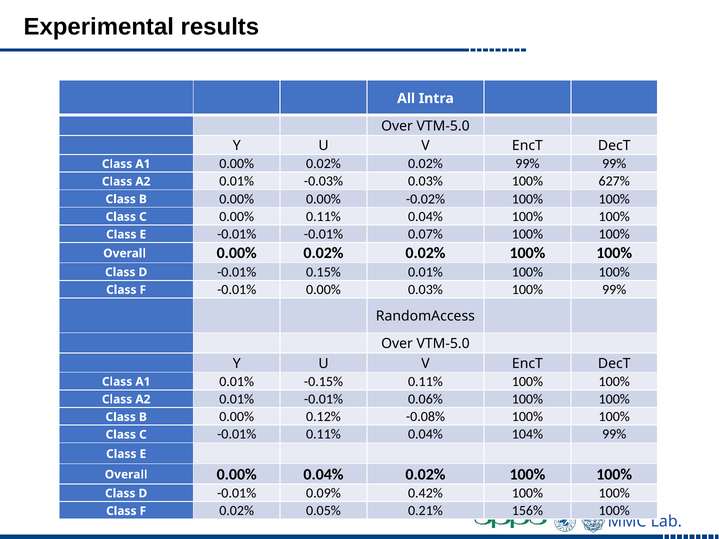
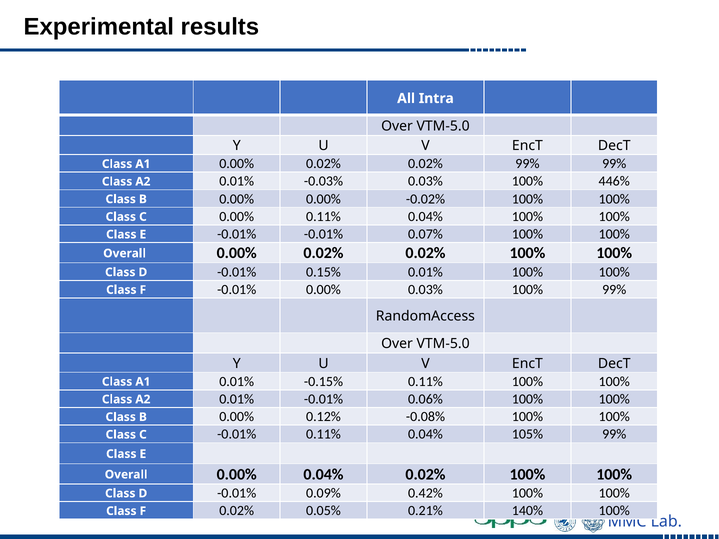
627%: 627% -> 446%
104%: 104% -> 105%
156%: 156% -> 140%
